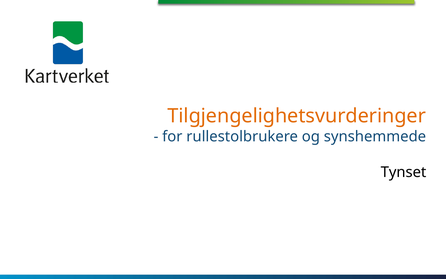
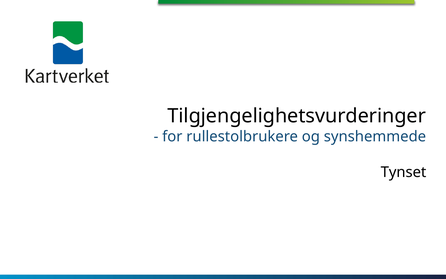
Tilgjengelighetsvurderinger colour: orange -> black
